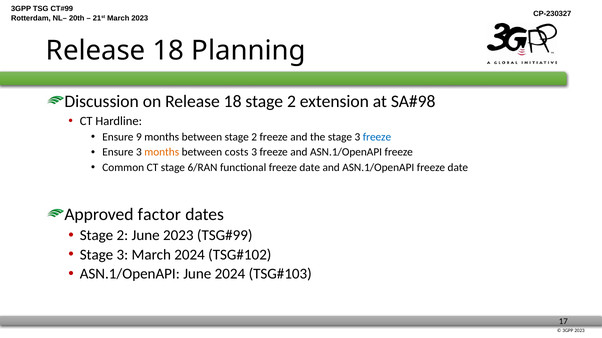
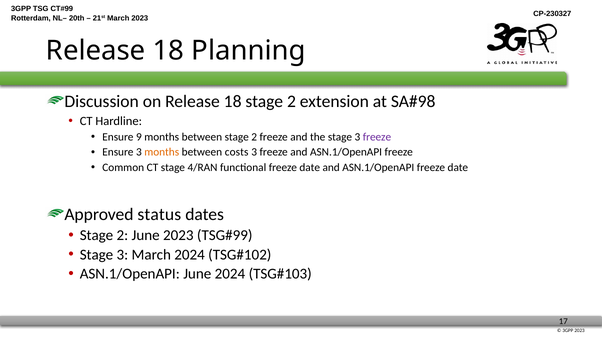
freeze at (377, 137) colour: blue -> purple
6/RAN: 6/RAN -> 4/RAN
factor: factor -> status
